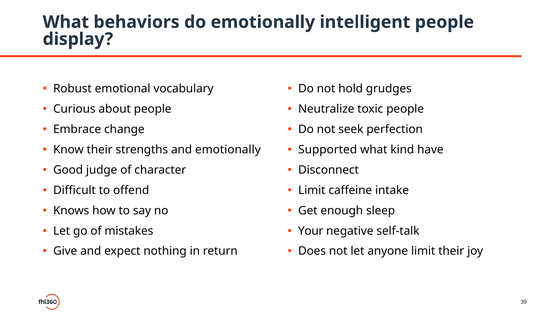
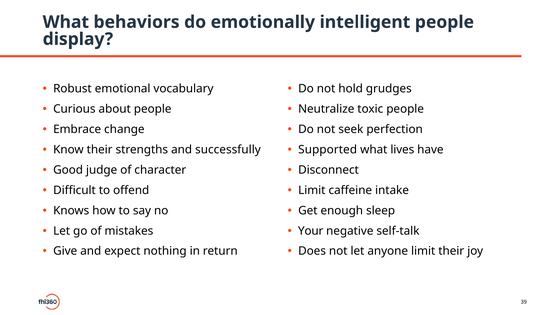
and emotionally: emotionally -> successfully
kind: kind -> lives
